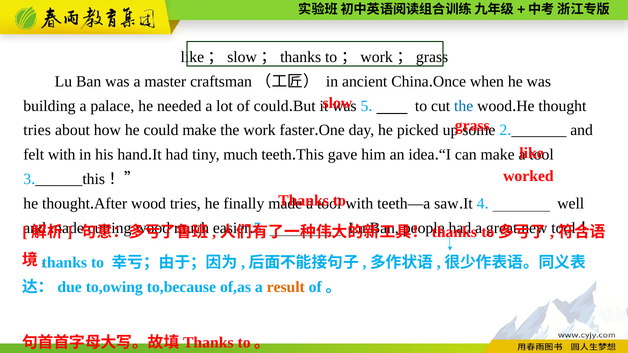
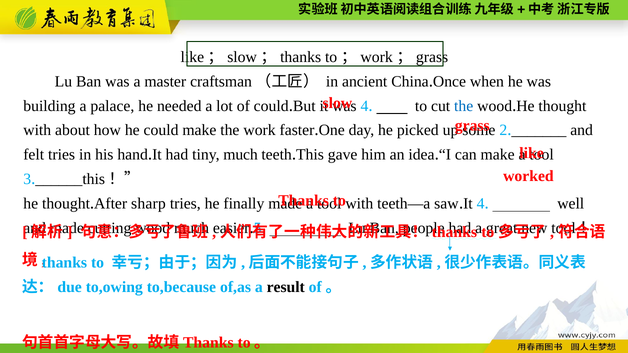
5 at (364, 106): 5 -> 4
tries at (37, 130): tries -> with
felt with: with -> tries
wood at (149, 204): wood -> sharp
result colour: orange -> black
